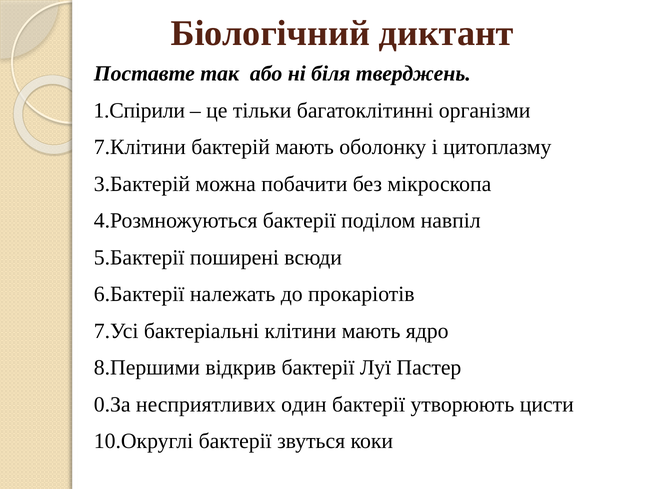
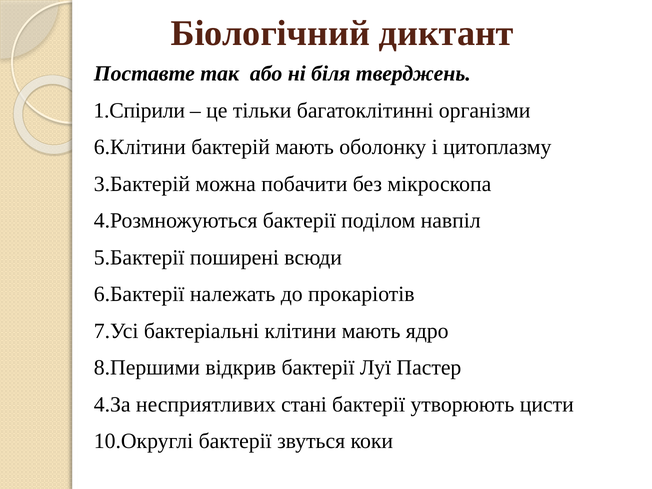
7.Клітини: 7.Клітини -> 6.Клітини
0.За: 0.За -> 4.За
один: один -> стані
